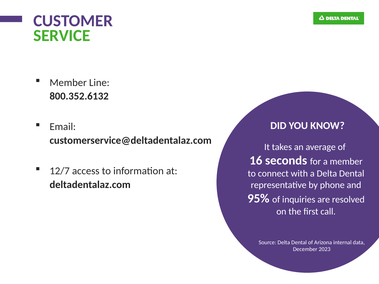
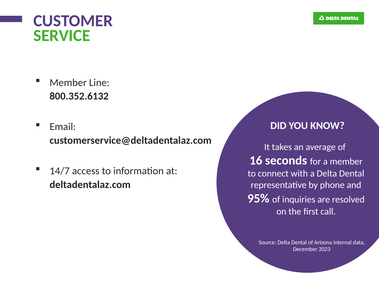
12/7: 12/7 -> 14/7
